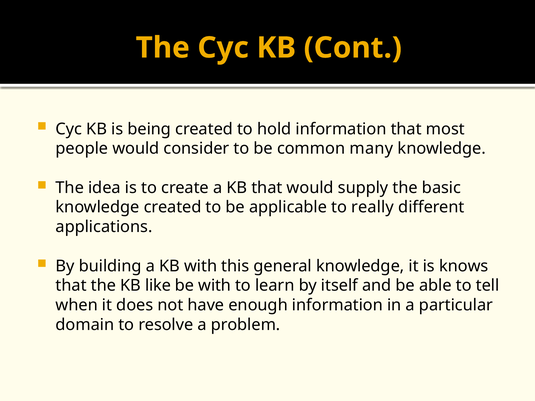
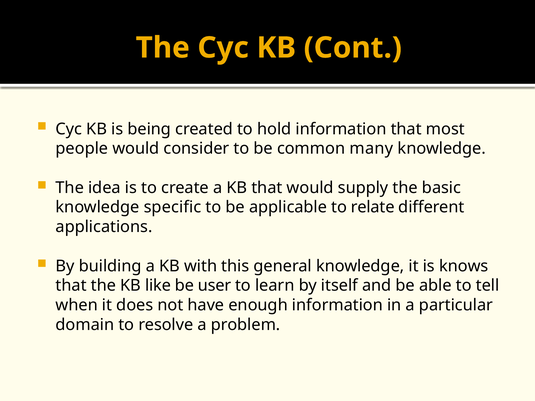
knowledge created: created -> specific
really: really -> relate
be with: with -> user
